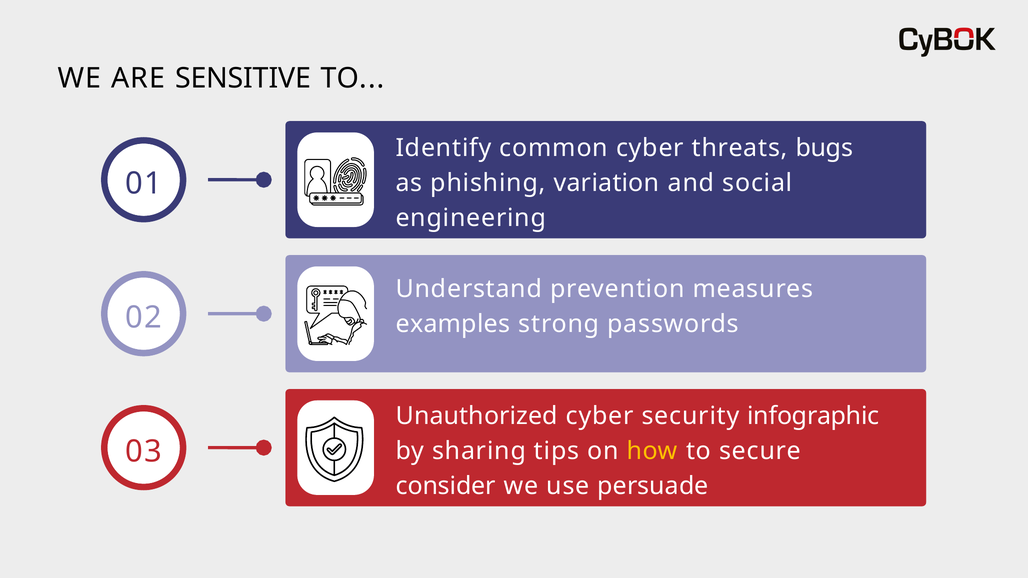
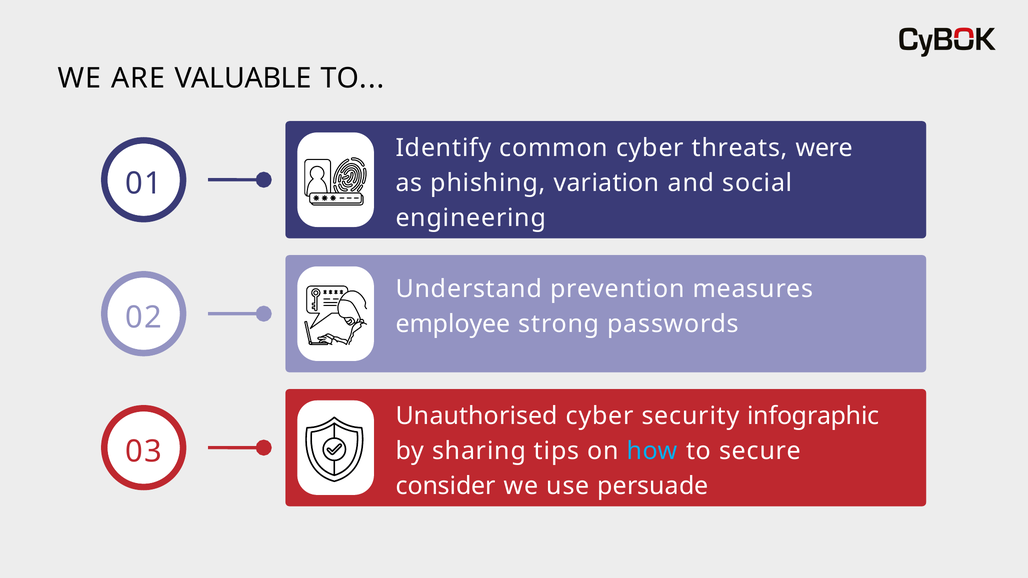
SENSITIVE: SENSITIVE -> VALUABLE
bugs: bugs -> were
examples: examples -> employee
Unauthorized: Unauthorized -> Unauthorised
how colour: yellow -> light blue
